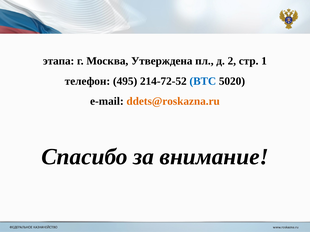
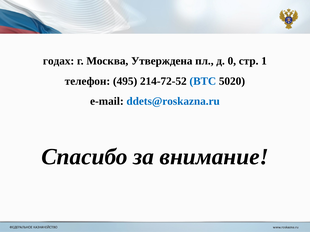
этапа: этапа -> годах
2: 2 -> 0
ddets@roskazna.ru colour: orange -> blue
